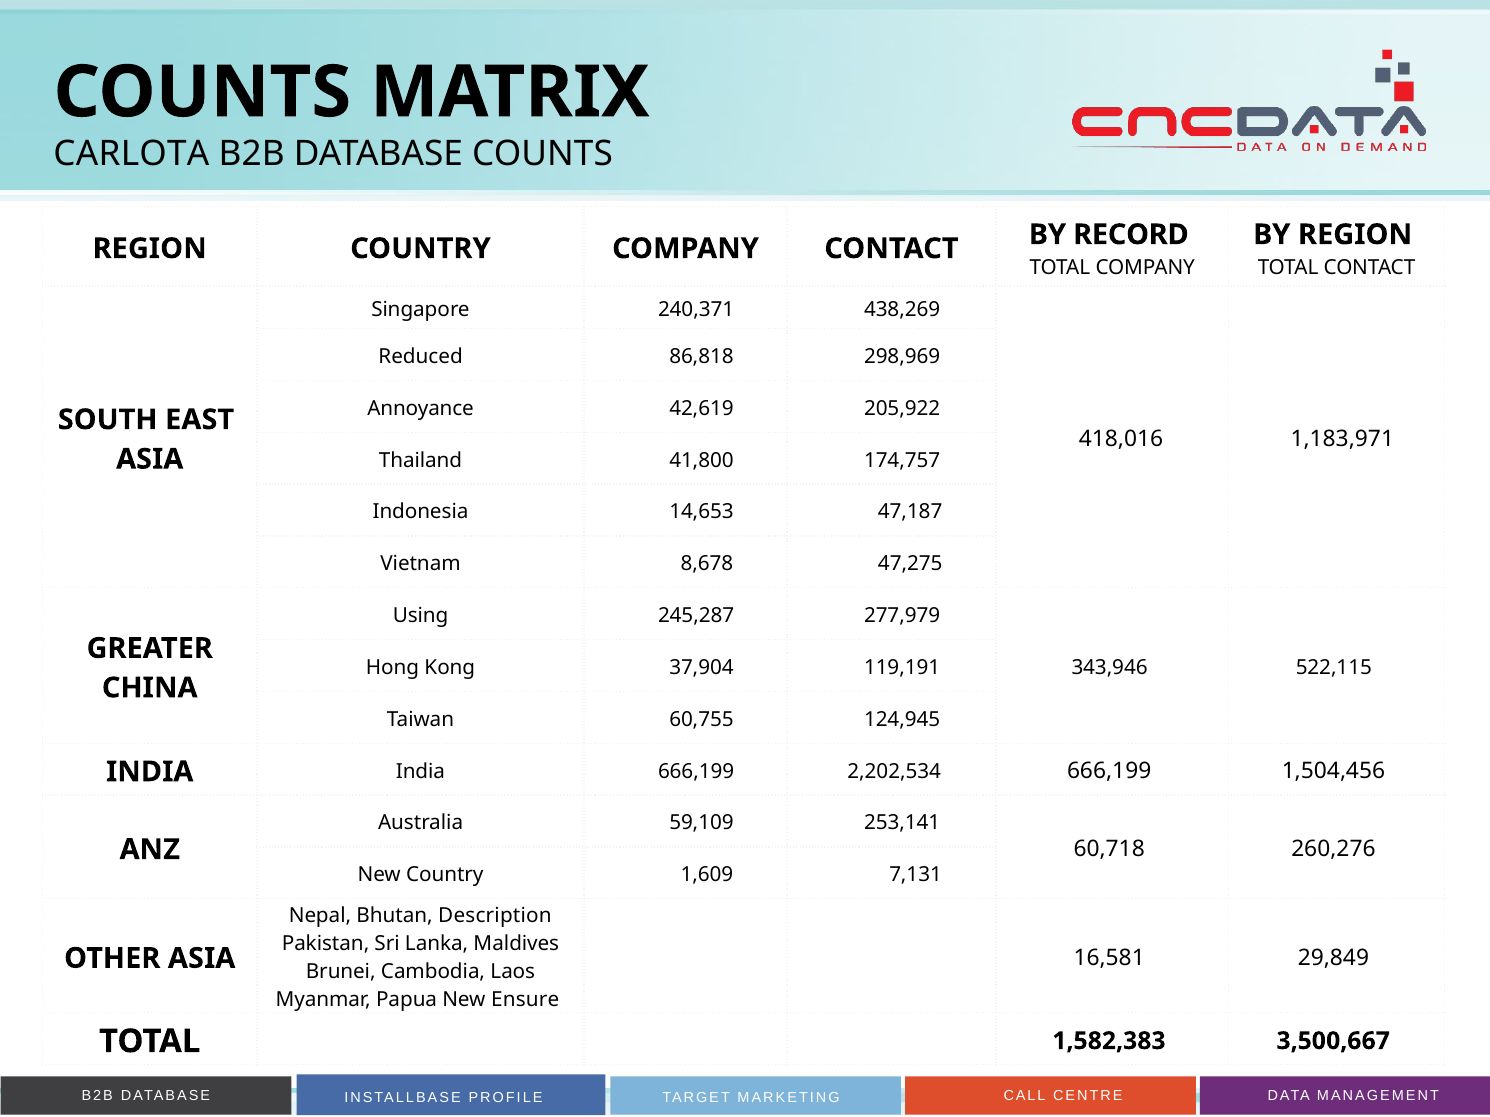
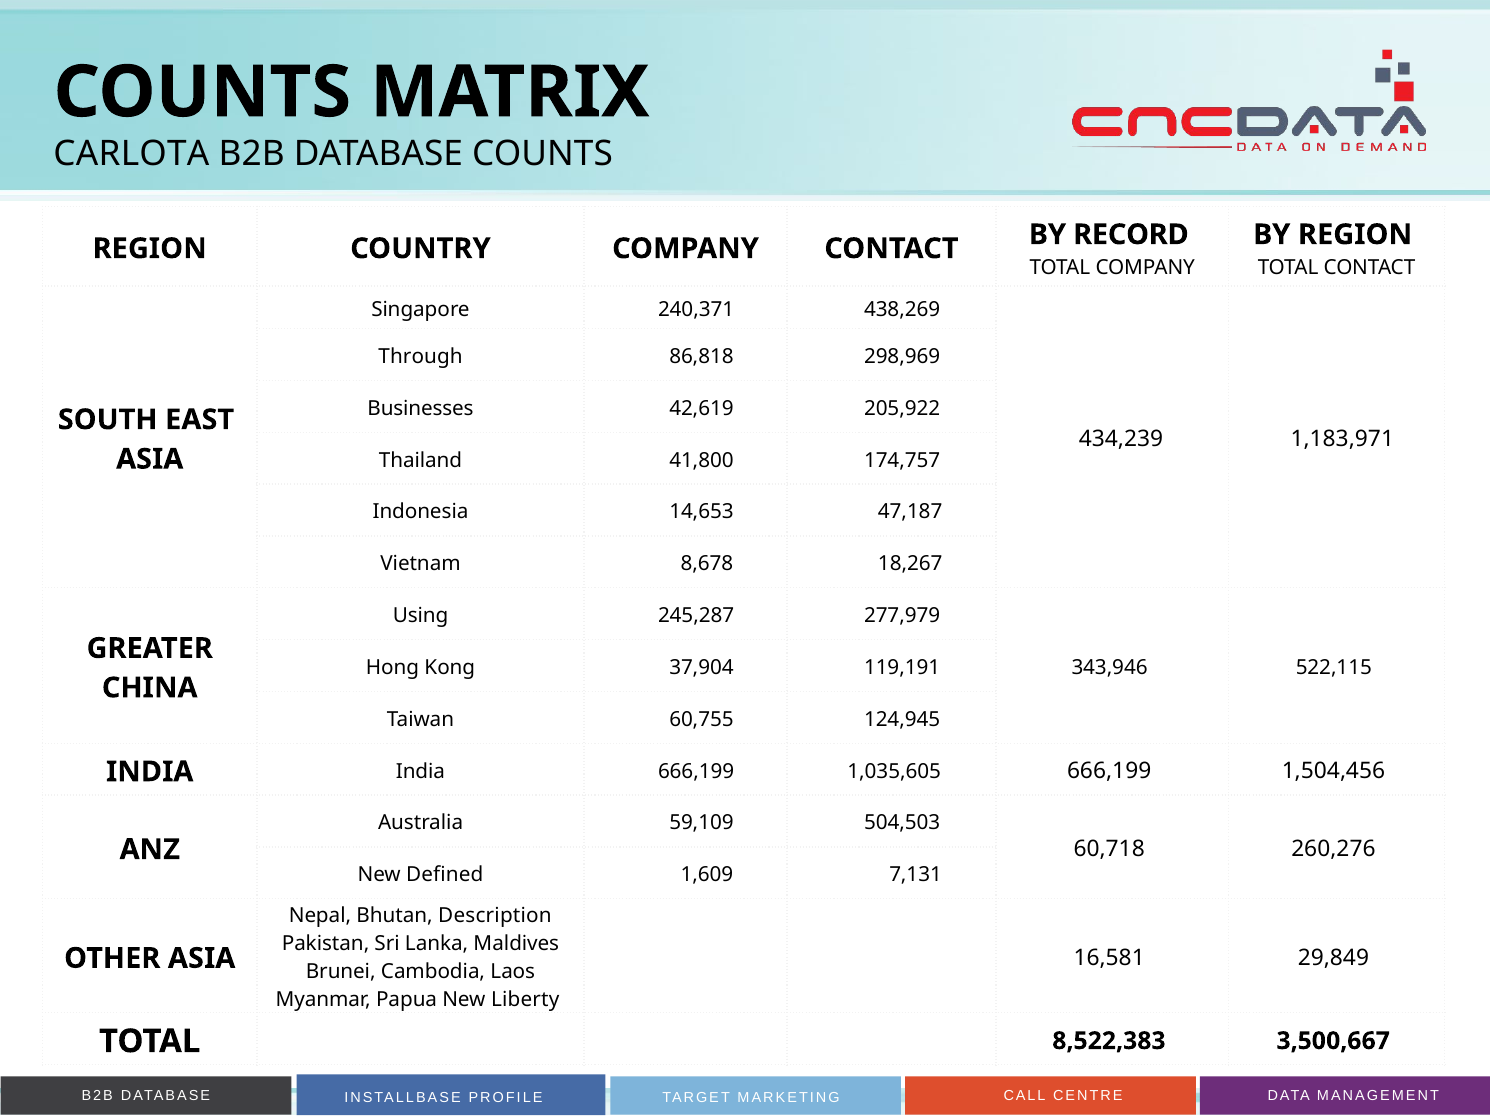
Reduced: Reduced -> Through
Annoyance: Annoyance -> Businesses
418,016: 418,016 -> 434,239
47,275: 47,275 -> 18,267
2,202,534: 2,202,534 -> 1,035,605
253,141: 253,141 -> 504,503
New Country: Country -> Defined
Ensure: Ensure -> Liberty
1,582,383: 1,582,383 -> 8,522,383
